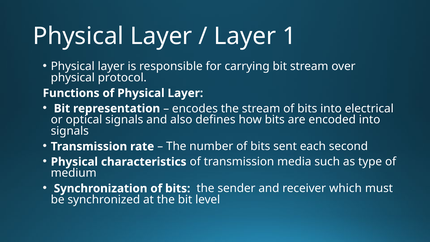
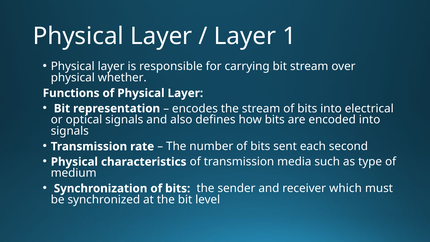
protocol: protocol -> whether
